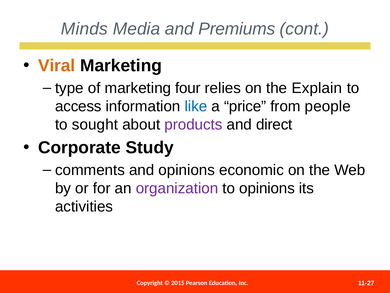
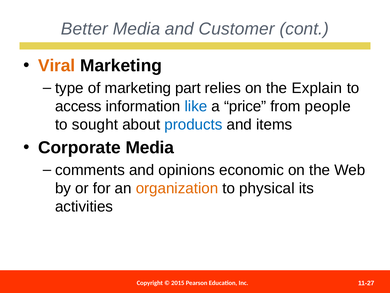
Minds: Minds -> Better
Premiums: Premiums -> Customer
four: four -> part
products colour: purple -> blue
direct: direct -> items
Corporate Study: Study -> Media
organization colour: purple -> orange
to opinions: opinions -> physical
